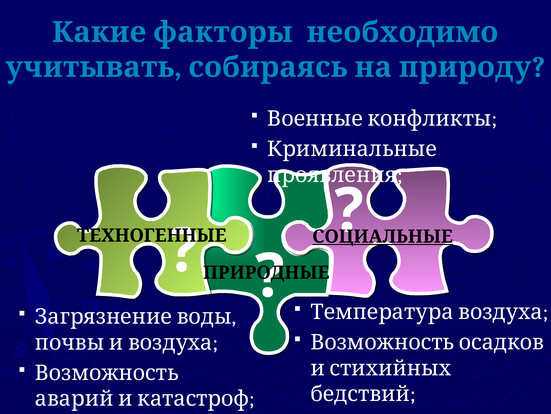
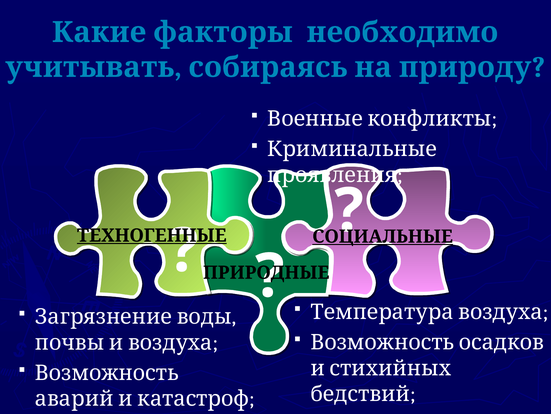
ТЕХНОГЕННЫЕ underline: none -> present
